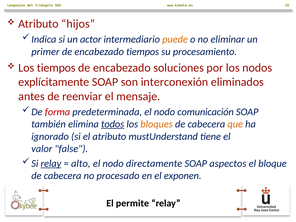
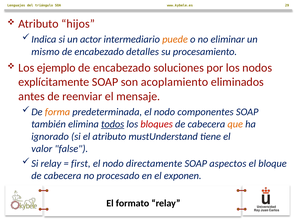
primer: primer -> mismo
encabezado tiempos: tiempos -> detalles
Los tiempos: tiempos -> ejemplo
interconexión: interconexión -> acoplamiento
forma colour: red -> orange
comunicación: comunicación -> componentes
bloques colour: orange -> red
relay at (51, 163) underline: present -> none
alto: alto -> first
permite: permite -> formato
